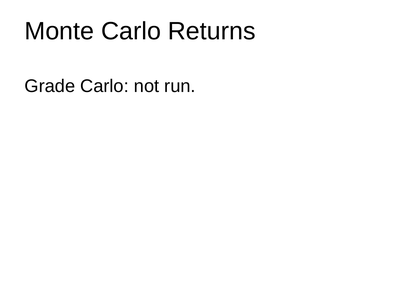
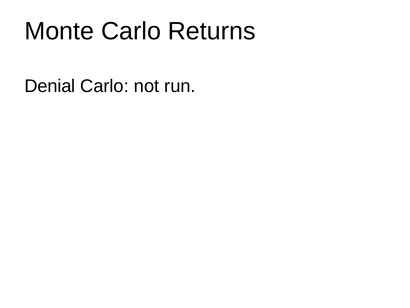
Grade: Grade -> Denial
